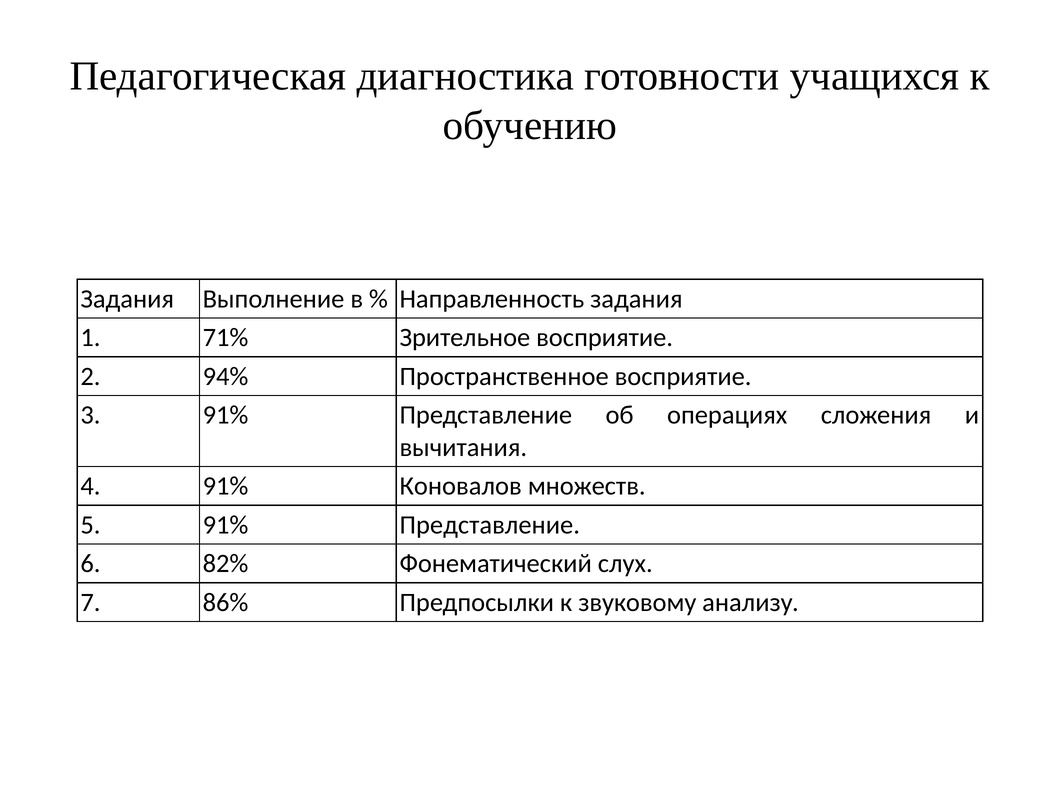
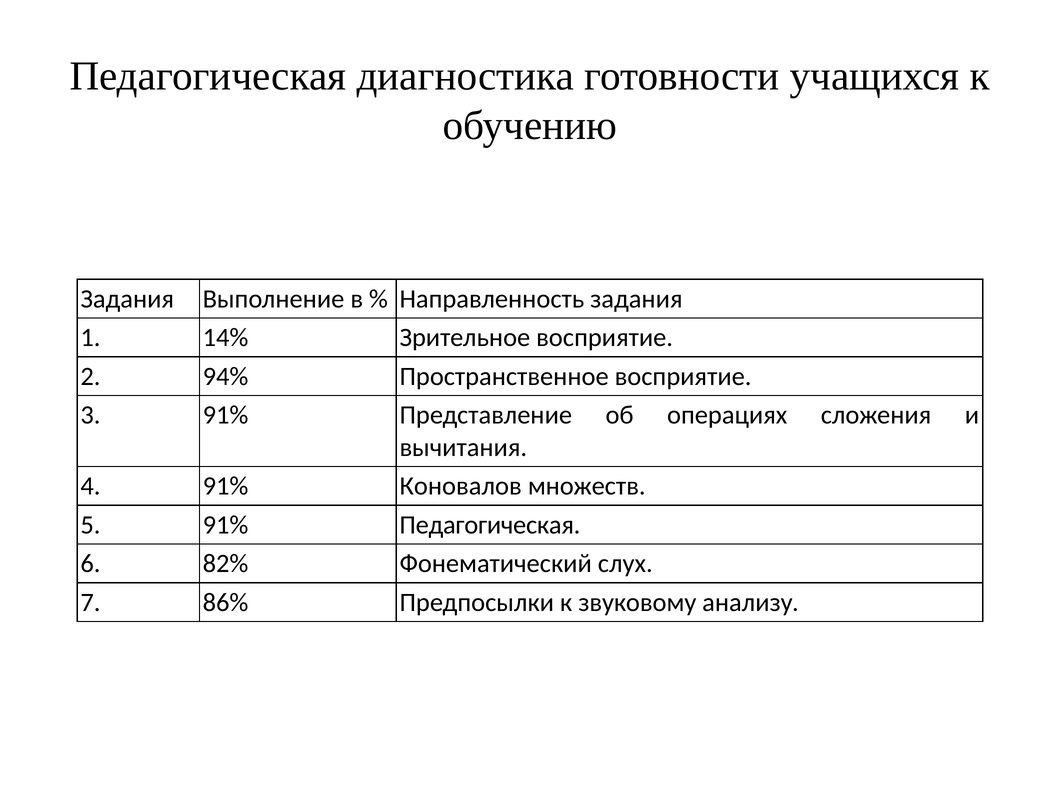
71%: 71% -> 14%
5 91% Представление: Представление -> Педагогическая
